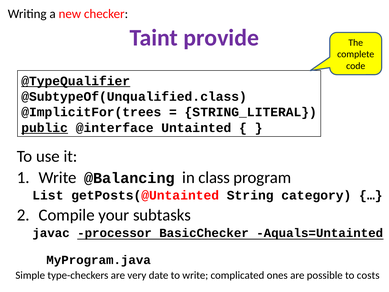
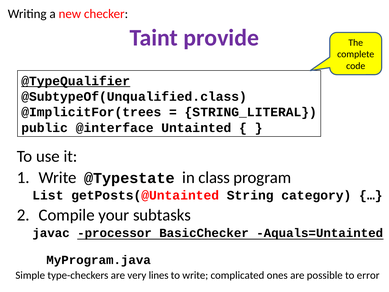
public underline: present -> none
@Balancing: @Balancing -> @Typestate
date: date -> lines
costs: costs -> error
